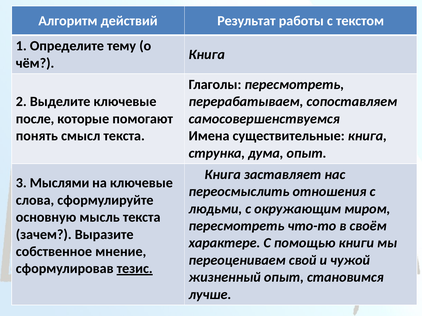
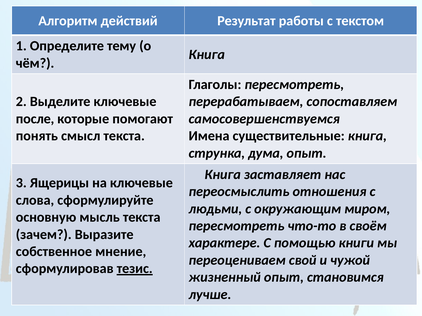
Мыслями: Мыслями -> Ящерицы
